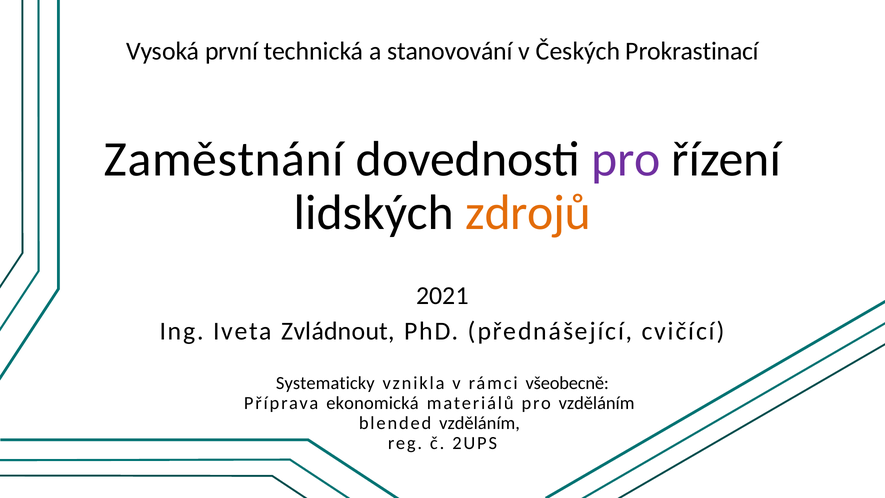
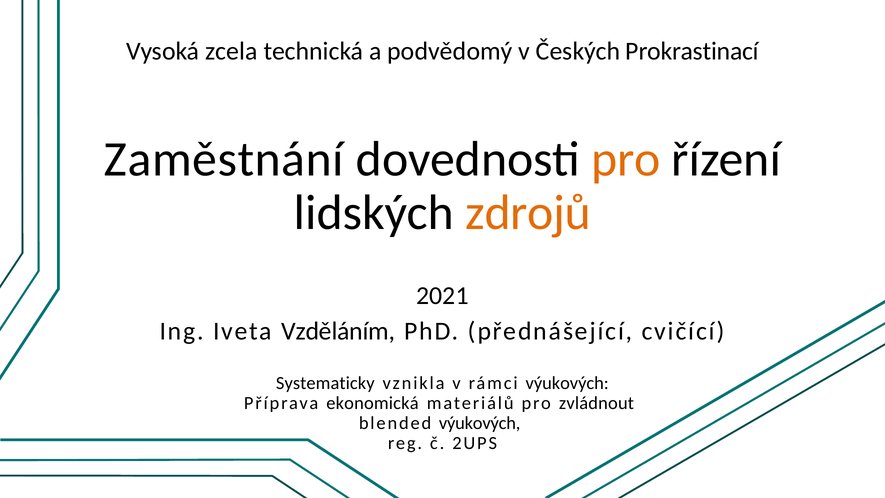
první: první -> zcela
stanovování: stanovování -> podvědomý
pro at (626, 159) colour: purple -> orange
Zvládnout: Zvládnout -> Vzděláním
rámci všeobecně: všeobecně -> výukových
pro vzděláním: vzděláním -> zvládnout
blended vzděláním: vzděláním -> výukových
